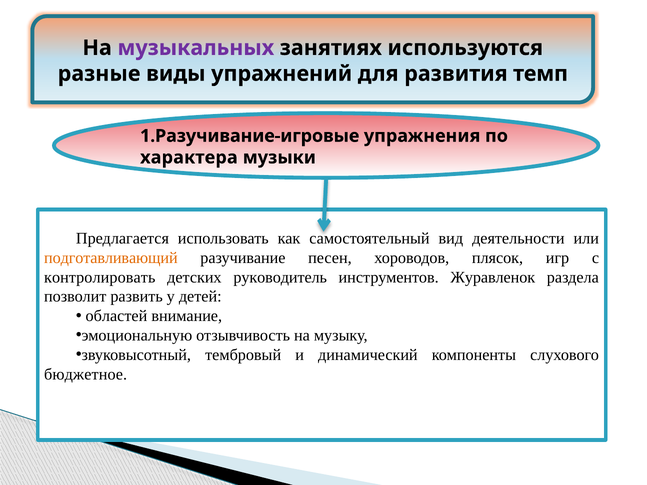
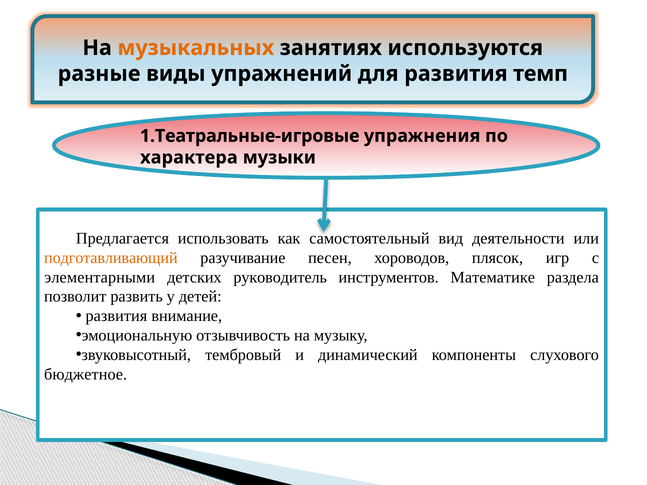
музыкальных colour: purple -> orange
1.Разучивание-игровые: 1.Разучивание-игровые -> 1.Театральные-игровые
контролировать: контролировать -> элементарными
Журавленок: Журавленок -> Математике
областей at (116, 316): областей -> развития
